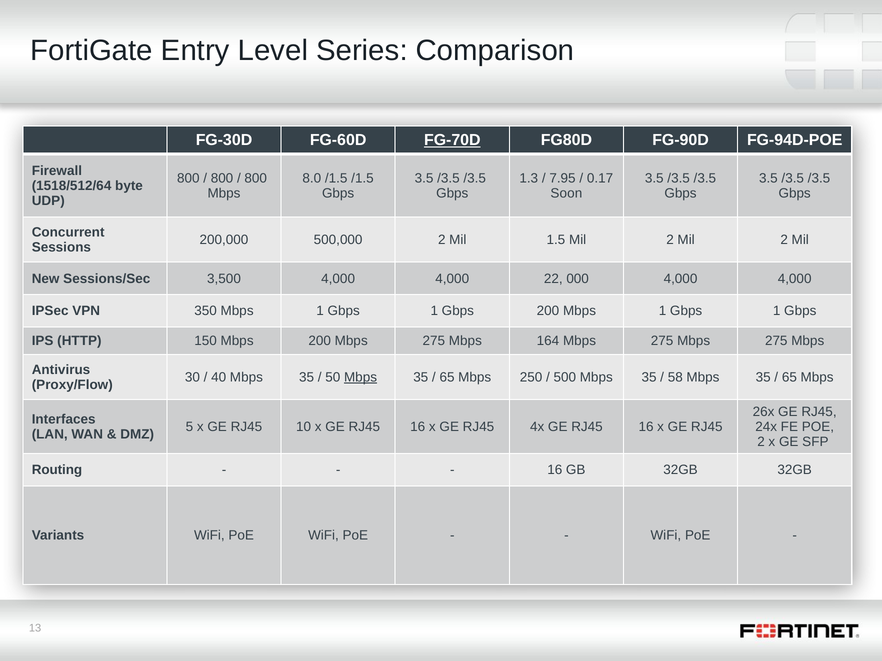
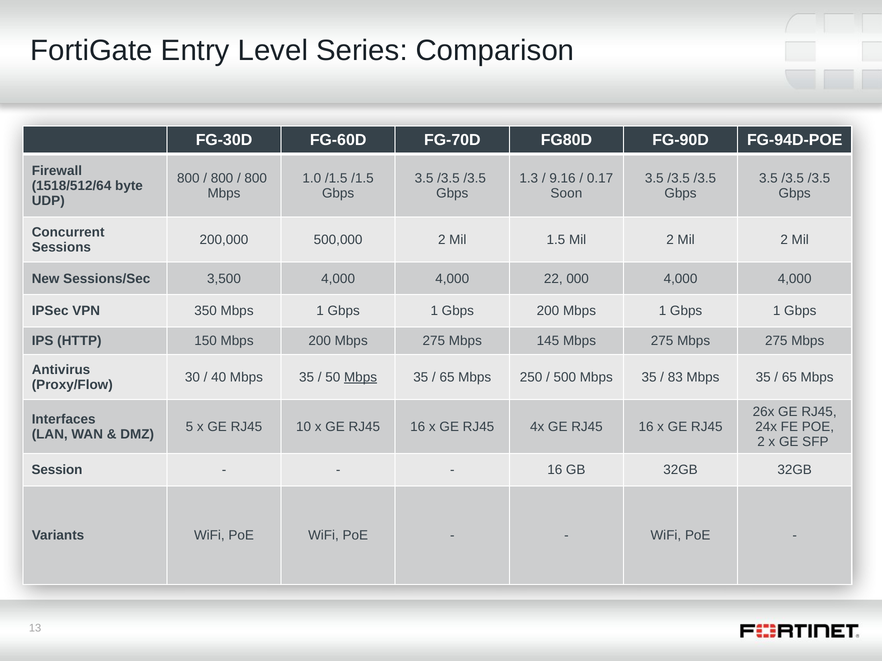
FG-70D underline: present -> none
8.0: 8.0 -> 1.0
7.95: 7.95 -> 9.16
164: 164 -> 145
58: 58 -> 83
Routing: Routing -> Session
